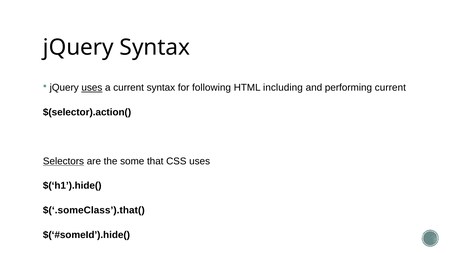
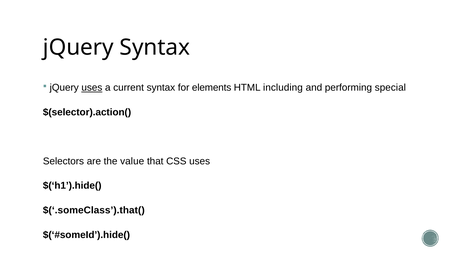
following: following -> elements
performing current: current -> special
Selectors underline: present -> none
some: some -> value
